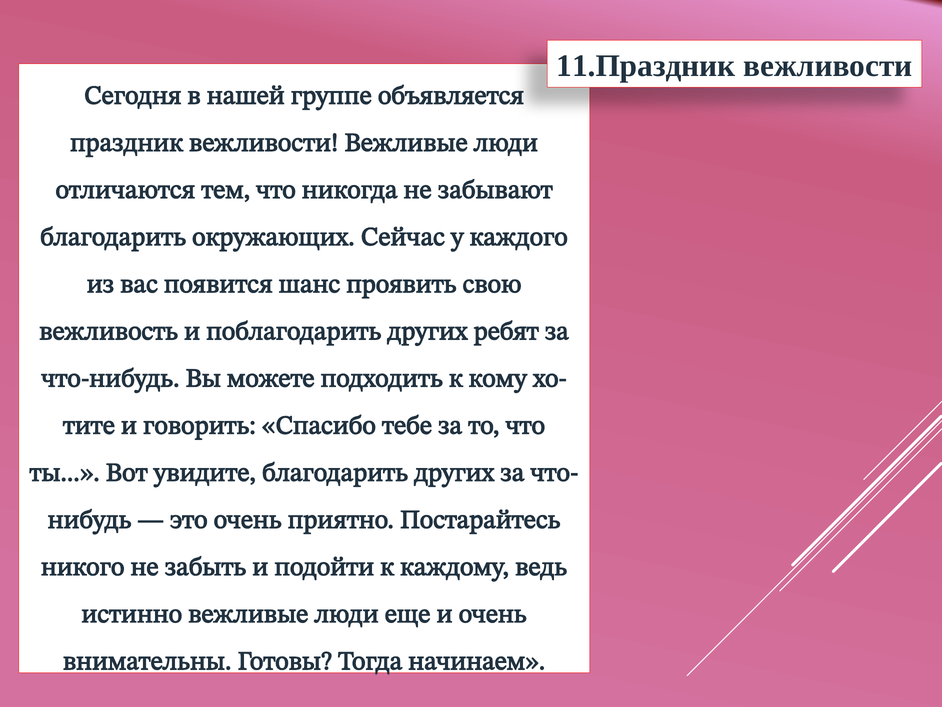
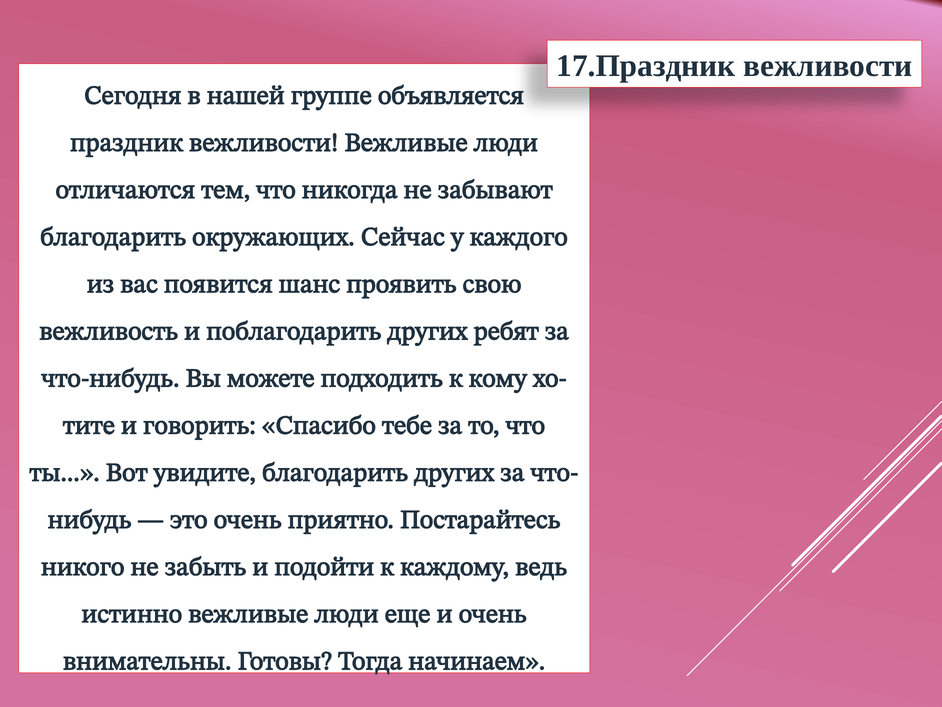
11.Праздник: 11.Праздник -> 17.Праздник
